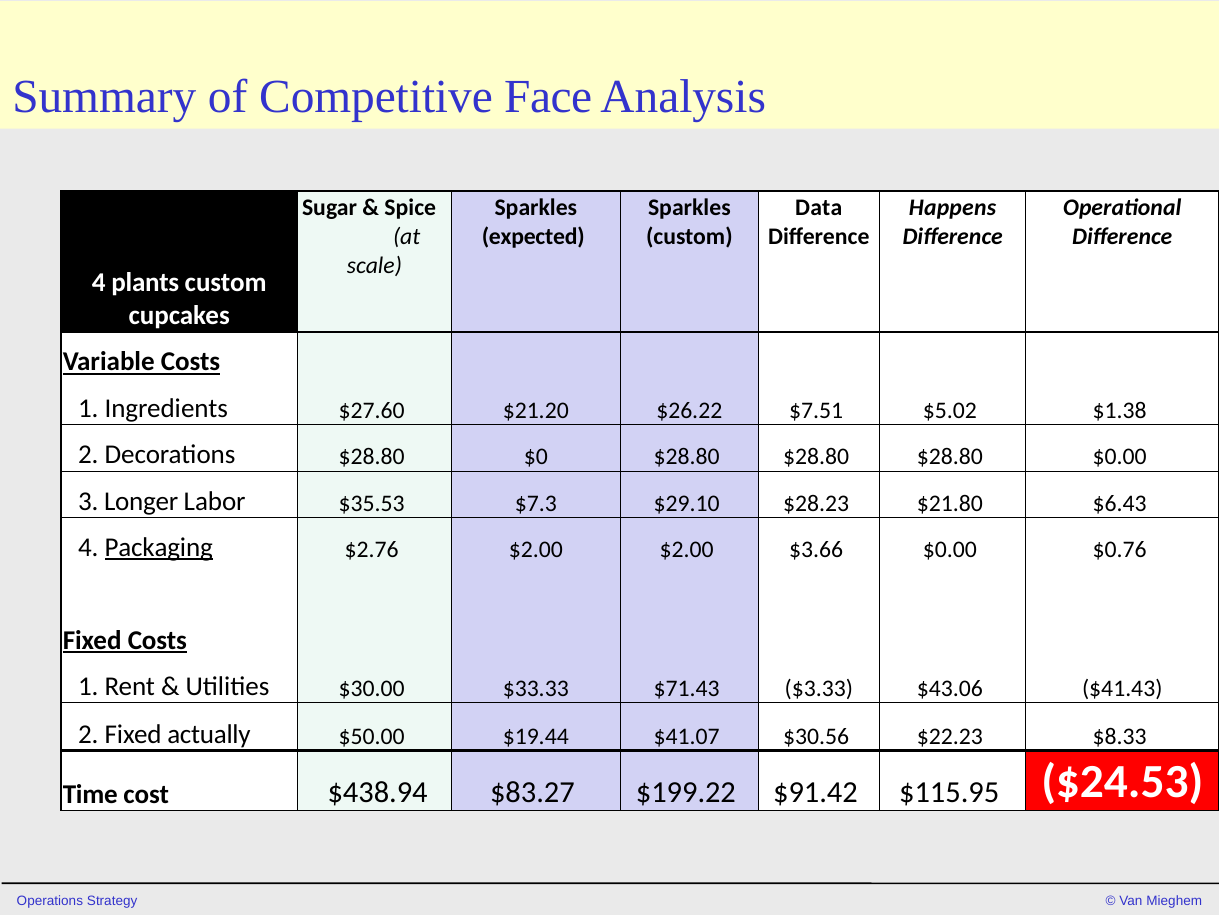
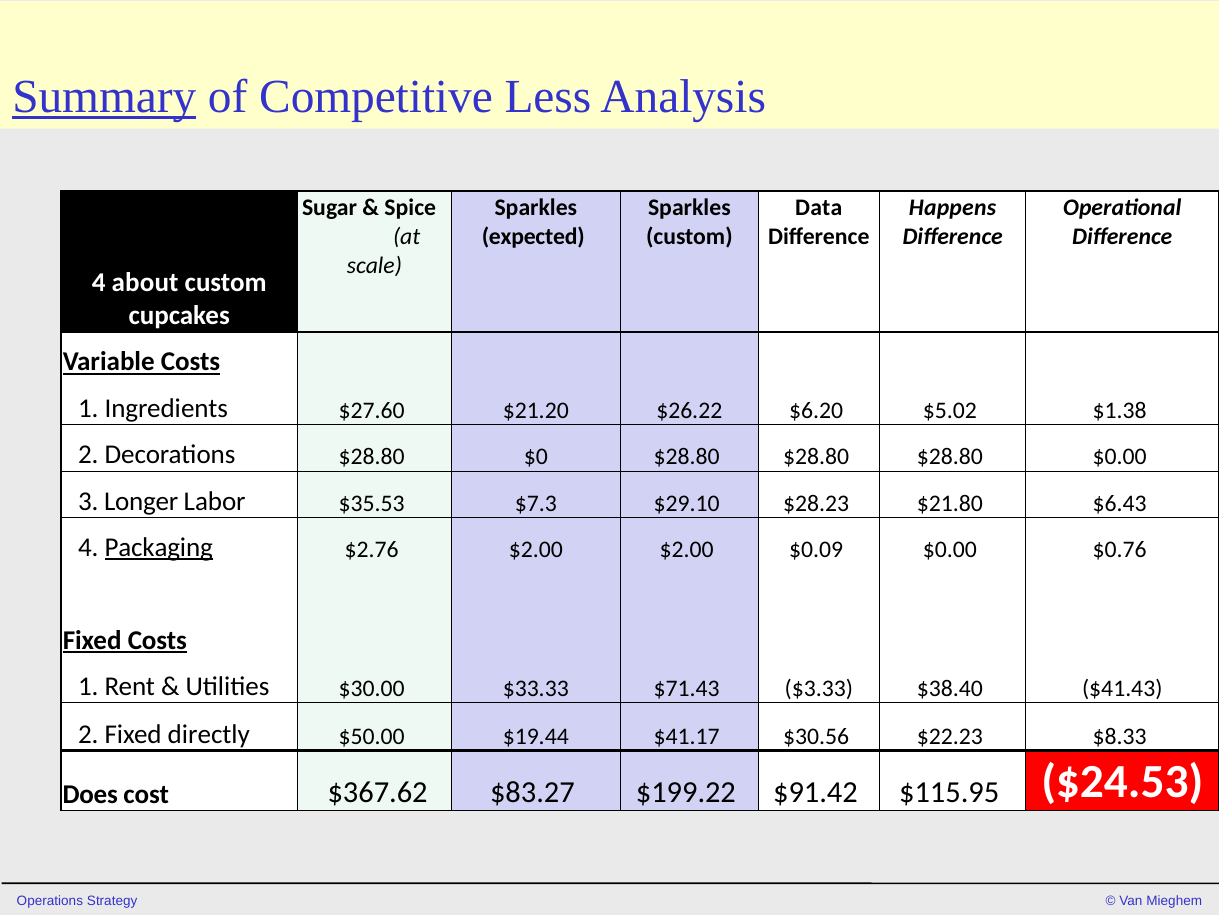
Summary underline: none -> present
Face: Face -> Less
plants: plants -> about
$7.51: $7.51 -> $6.20
$3.66: $3.66 -> $0.09
$43.06: $43.06 -> $38.40
actually: actually -> directly
$41.07: $41.07 -> $41.17
Time: Time -> Does
$438.94: $438.94 -> $367.62
